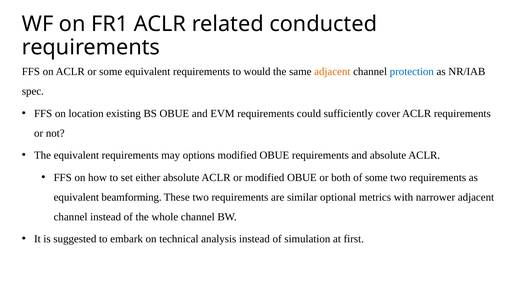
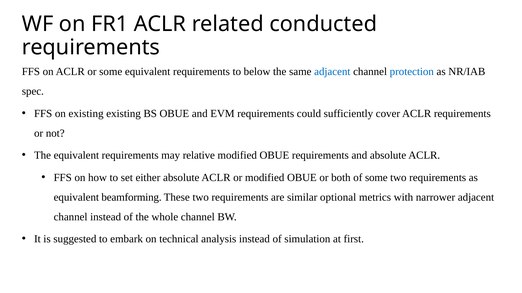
would: would -> below
adjacent at (332, 72) colour: orange -> blue
on location: location -> existing
options: options -> relative
